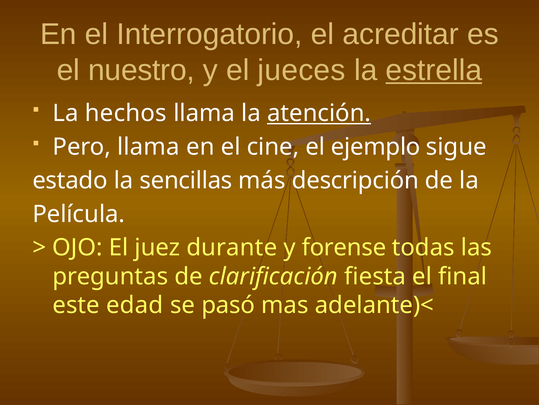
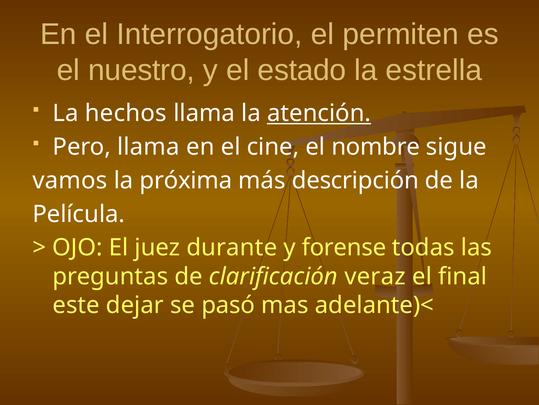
acreditar: acreditar -> permiten
jueces: jueces -> estado
estrella underline: present -> none
ejemplo: ejemplo -> nombre
estado: estado -> vamos
sencillas: sencillas -> próxima
fiesta: fiesta -> veraz
edad: edad -> dejar
